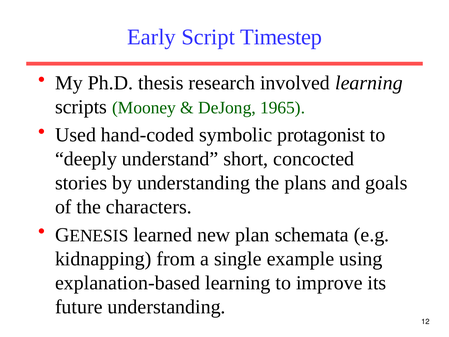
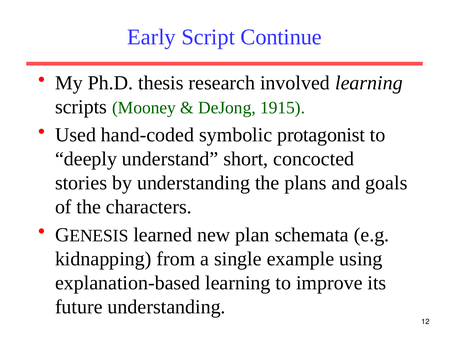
Timestep: Timestep -> Continue
1965: 1965 -> 1915
